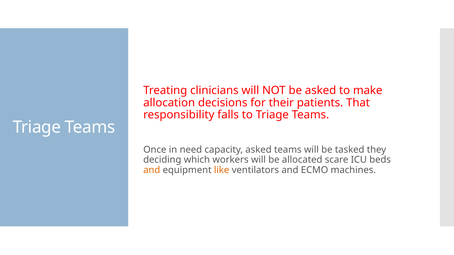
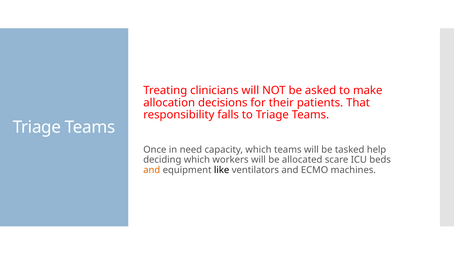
capacity asked: asked -> which
they: they -> help
like colour: orange -> black
